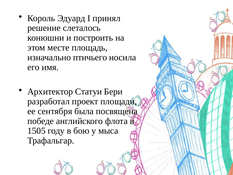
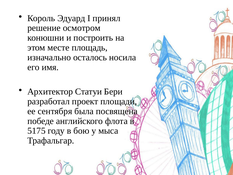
слеталось: слеталось -> осмотром
птичьего: птичьего -> осталось
1505: 1505 -> 5175
